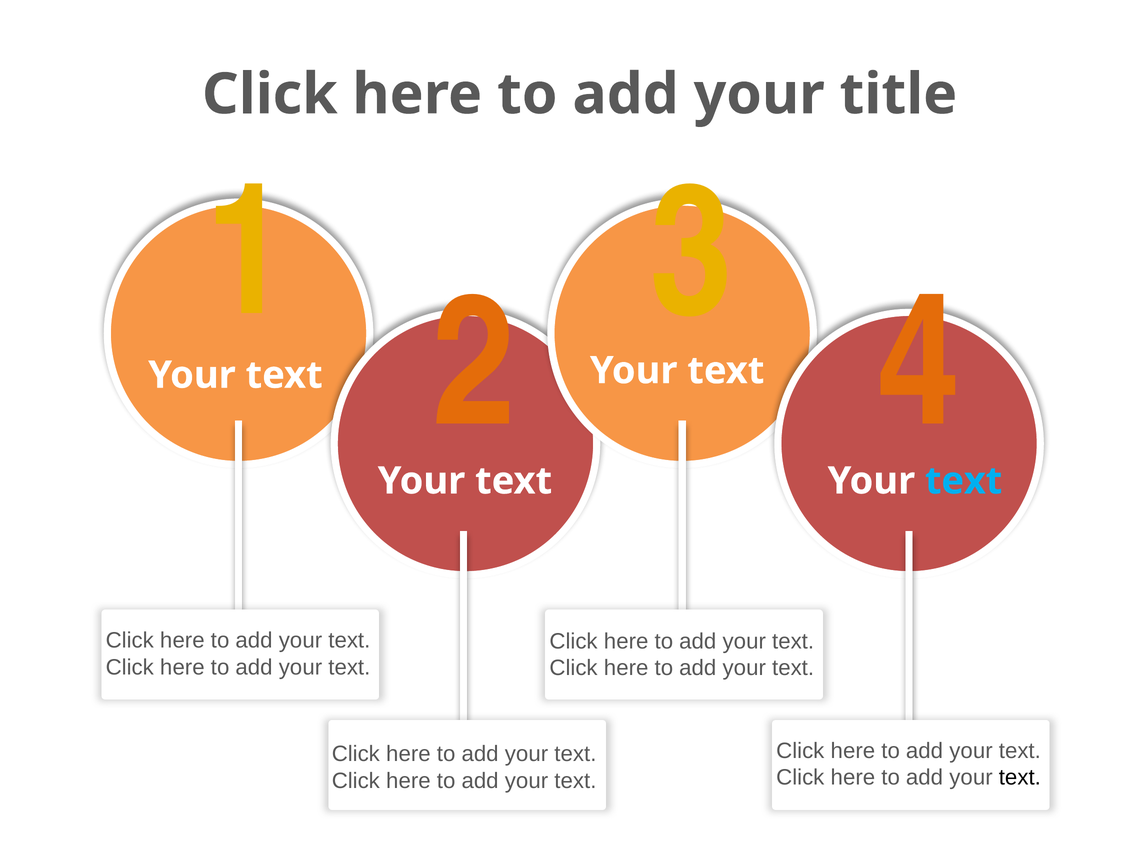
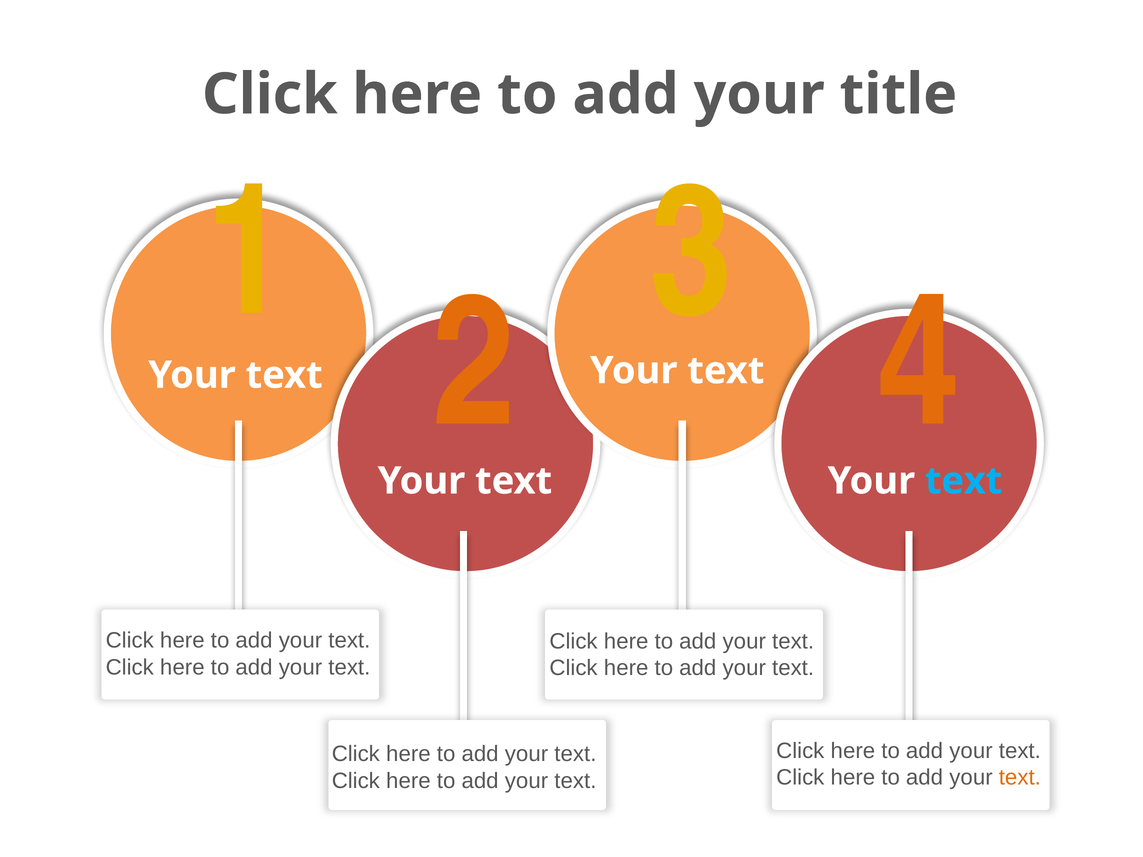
text at (1020, 778) colour: black -> orange
